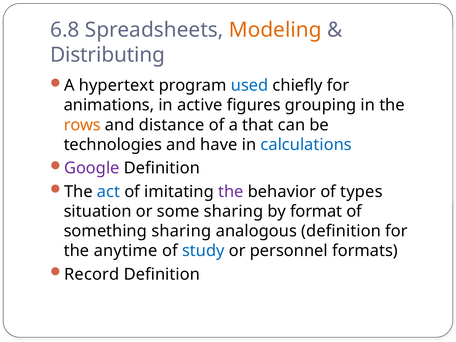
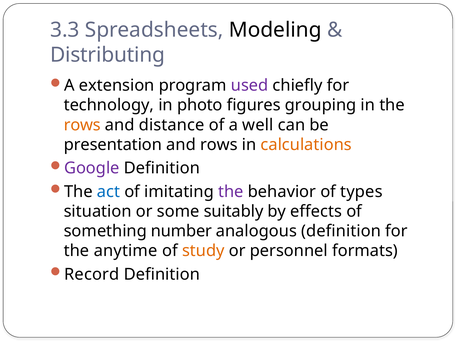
6.8: 6.8 -> 3.3
Modeling colour: orange -> black
hypertext: hypertext -> extension
used colour: blue -> purple
animations: animations -> technology
active: active -> photo
that: that -> well
technologies: technologies -> presentation
and have: have -> rows
calculations colour: blue -> orange
some sharing: sharing -> suitably
format: format -> effects
something sharing: sharing -> number
study colour: blue -> orange
